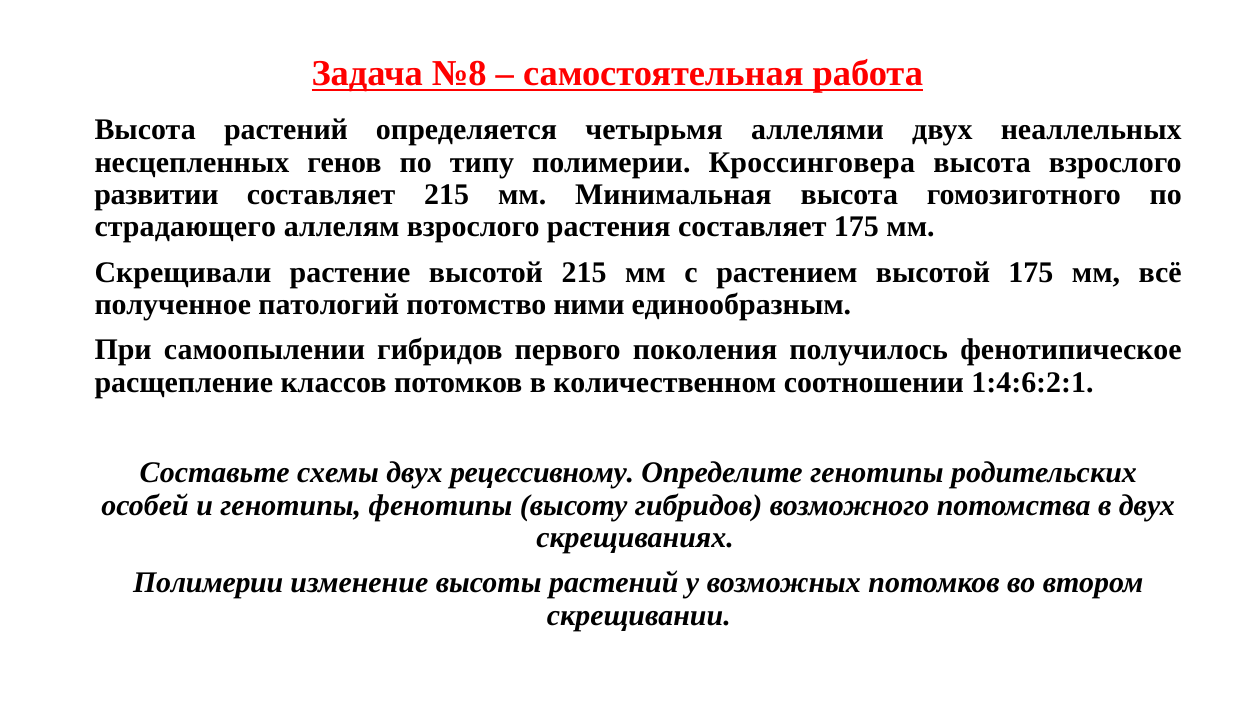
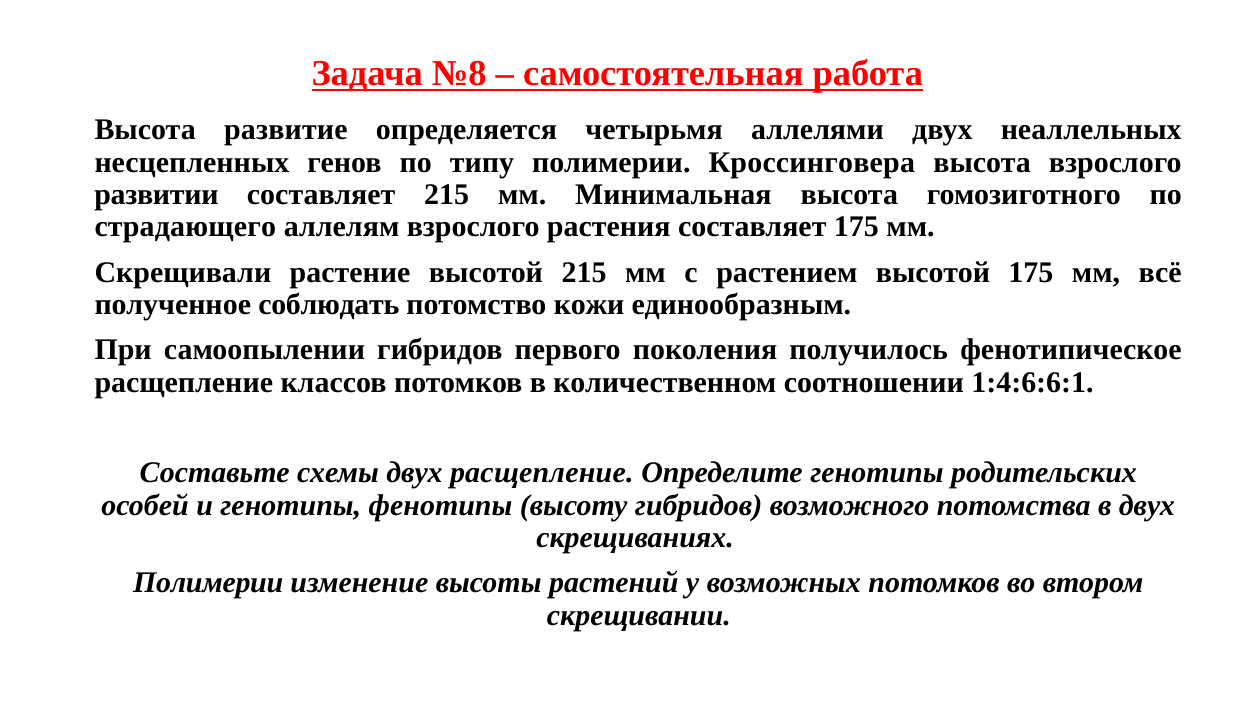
Высота растений: растений -> развитие
патологий: патологий -> соблюдать
ними: ними -> кожи
1:4:6:2:1: 1:4:6:2:1 -> 1:4:6:6:1
двух рецессивному: рецессивному -> расщепление
